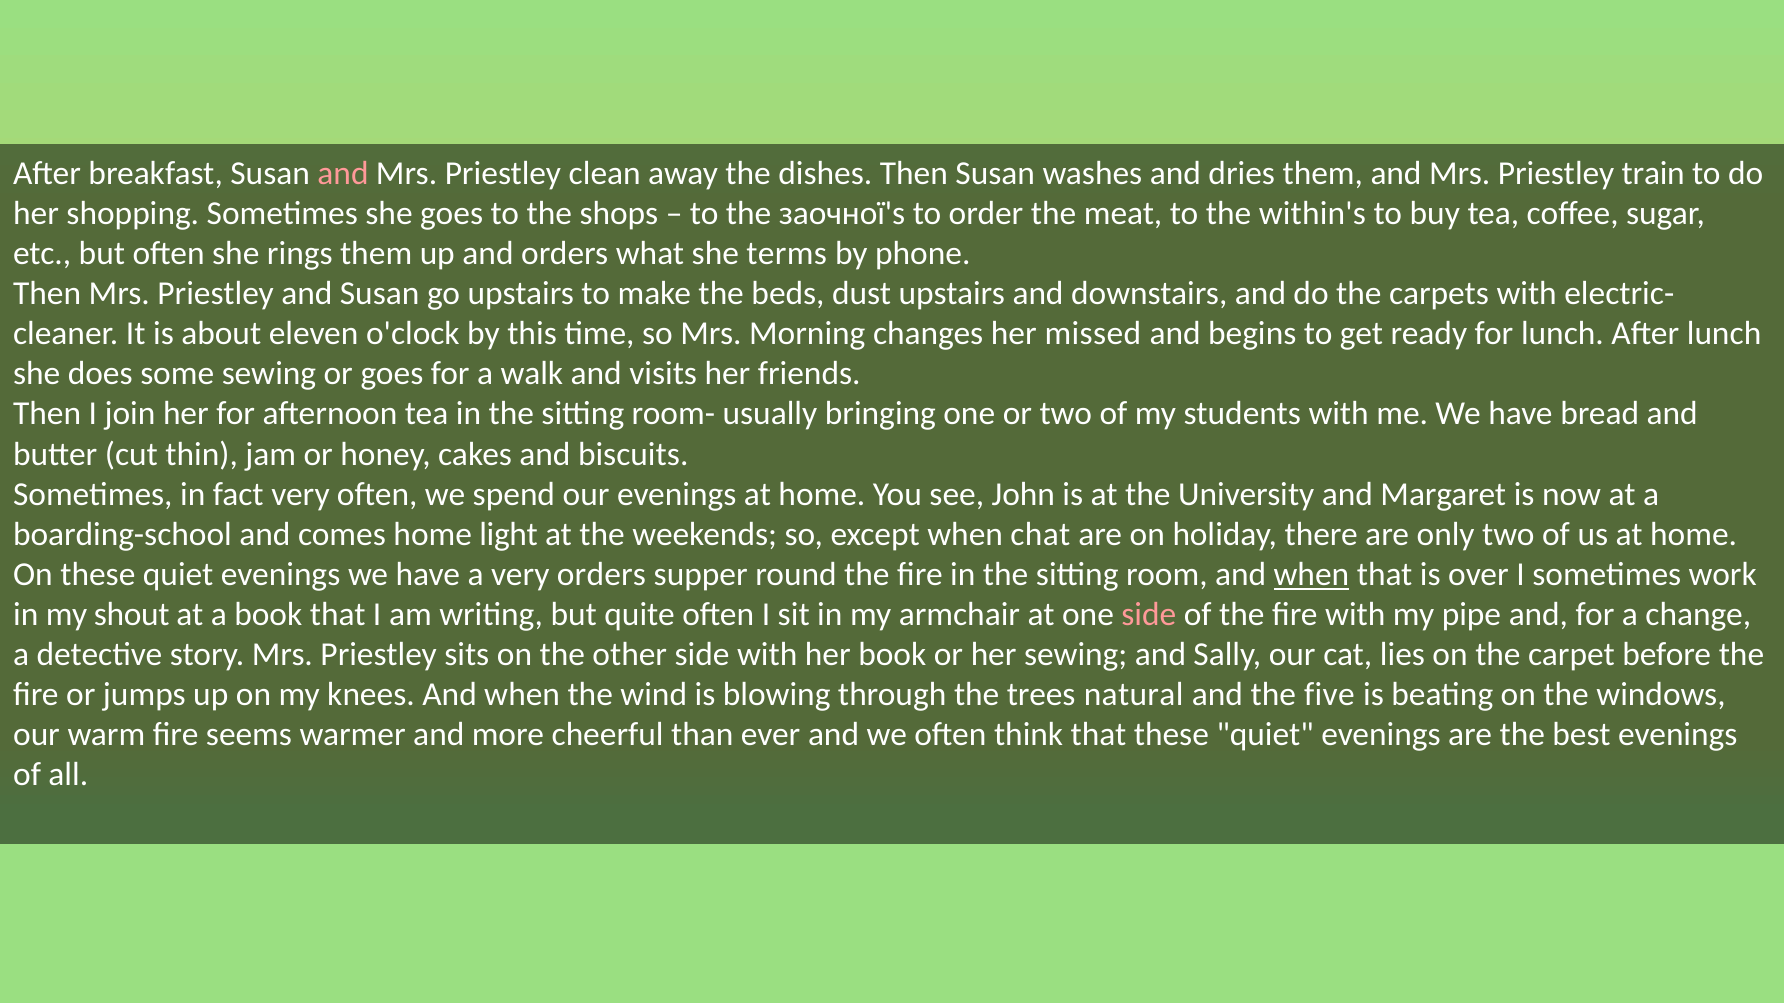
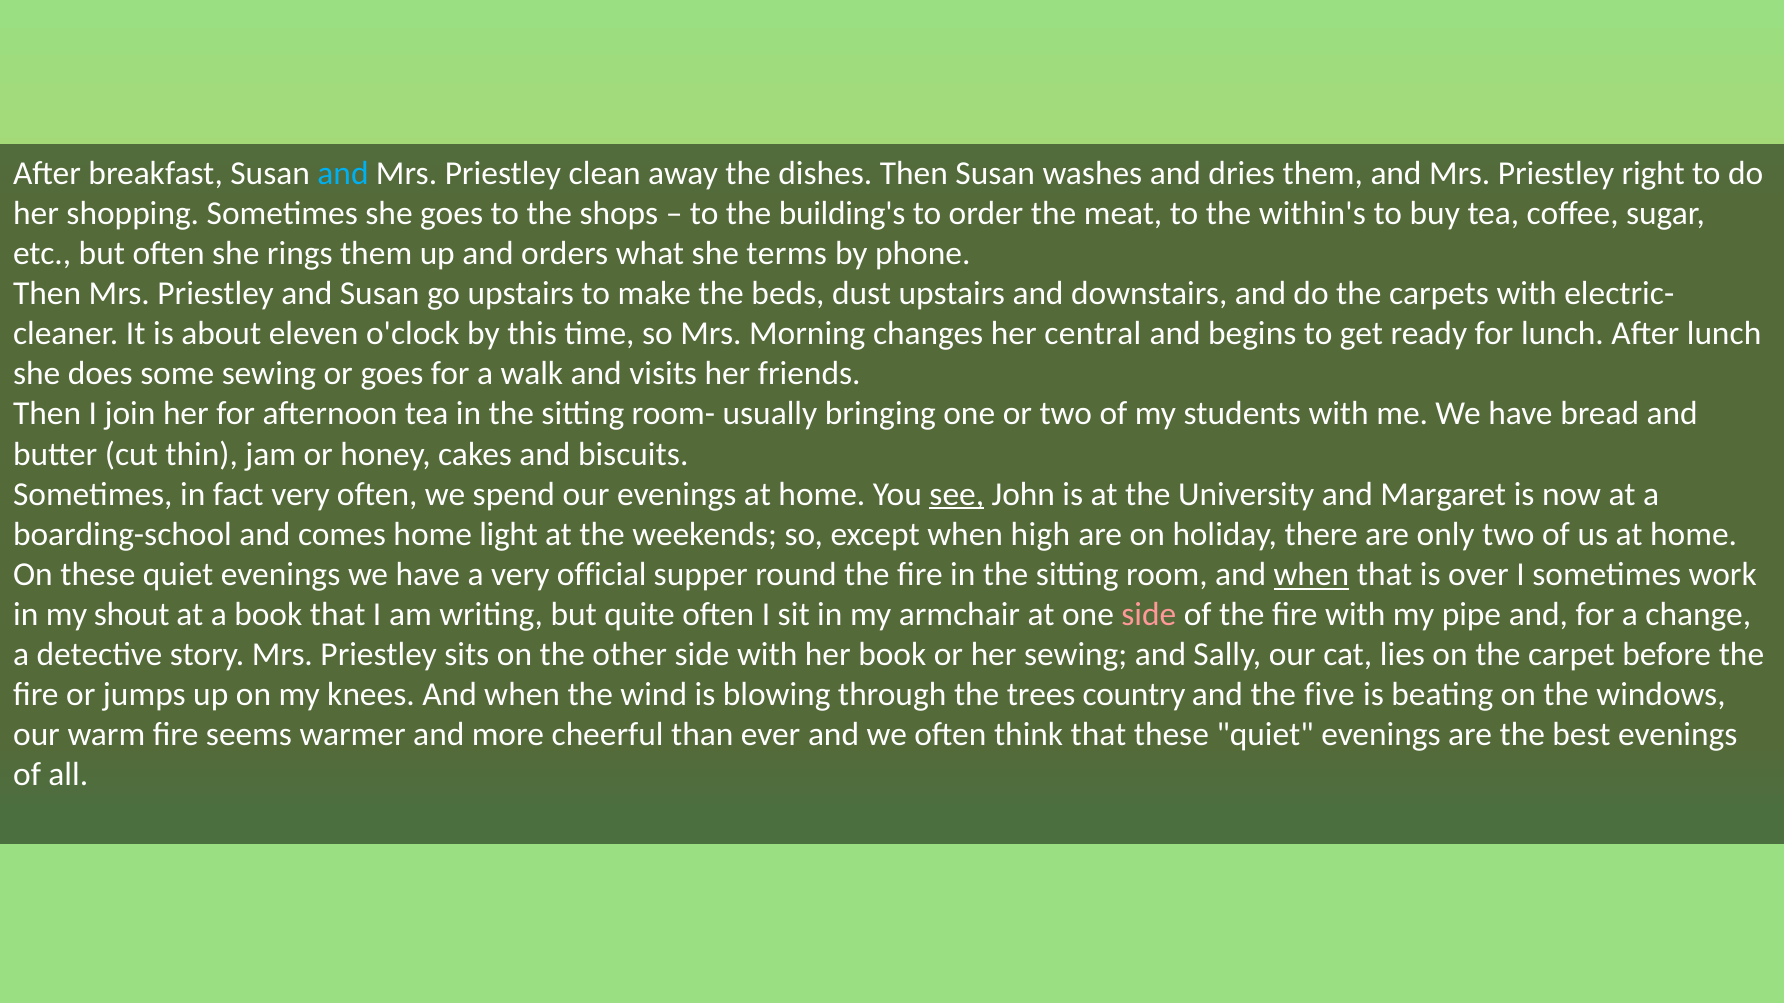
and at (343, 173) colour: pink -> light blue
train: train -> right
заочної's: заочної's -> building's
missed: missed -> central
see underline: none -> present
chat: chat -> high
very orders: orders -> official
natural: natural -> country
